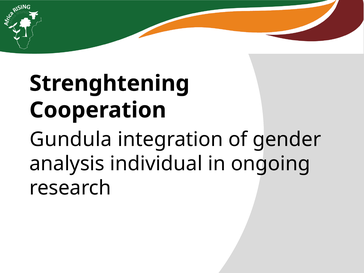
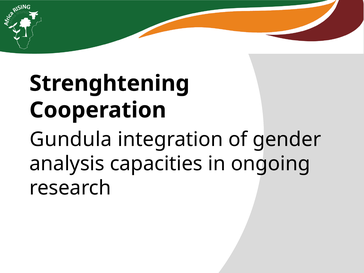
individual: individual -> capacities
